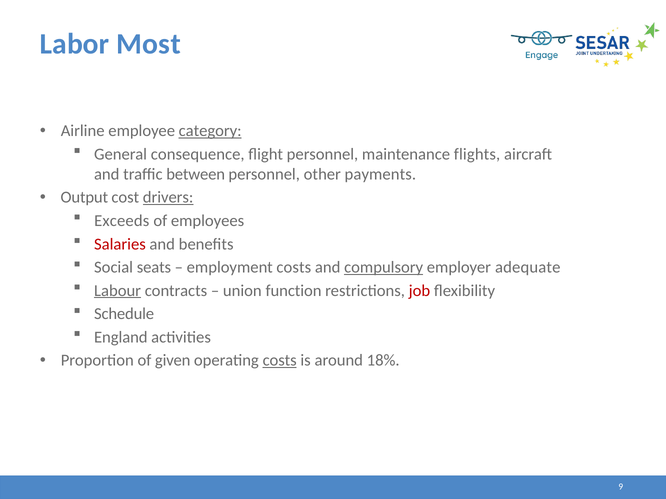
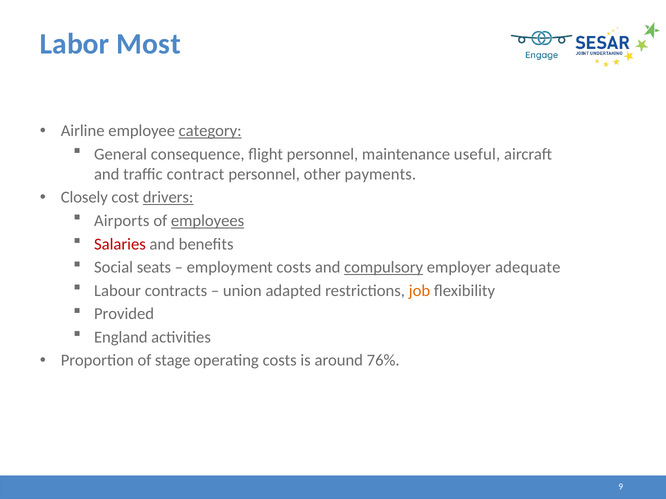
flights: flights -> useful
between: between -> contract
Output: Output -> Closely
Exceeds: Exceeds -> Airports
employees underline: none -> present
Labour underline: present -> none
function: function -> adapted
job colour: red -> orange
Schedule: Schedule -> Provided
given: given -> stage
costs at (280, 361) underline: present -> none
18%: 18% -> 76%
